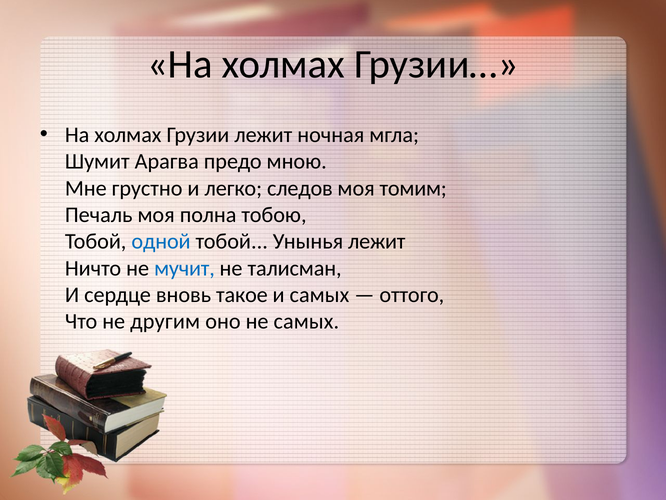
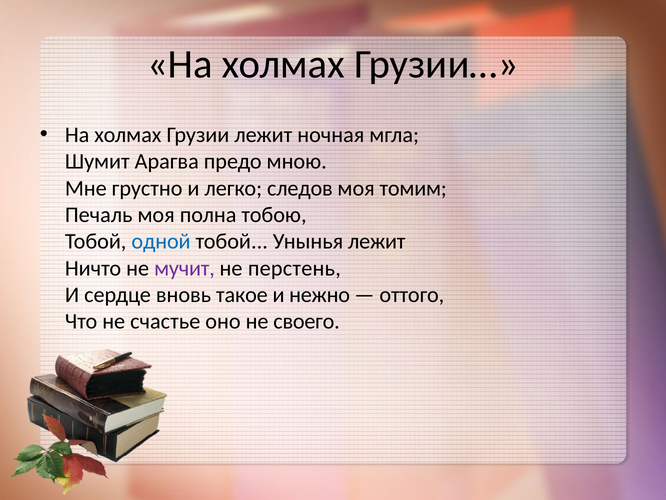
мучит colour: blue -> purple
талисман: талисман -> перстень
и самых: самых -> нежно
другим: другим -> счастье
не самых: самых -> своего
